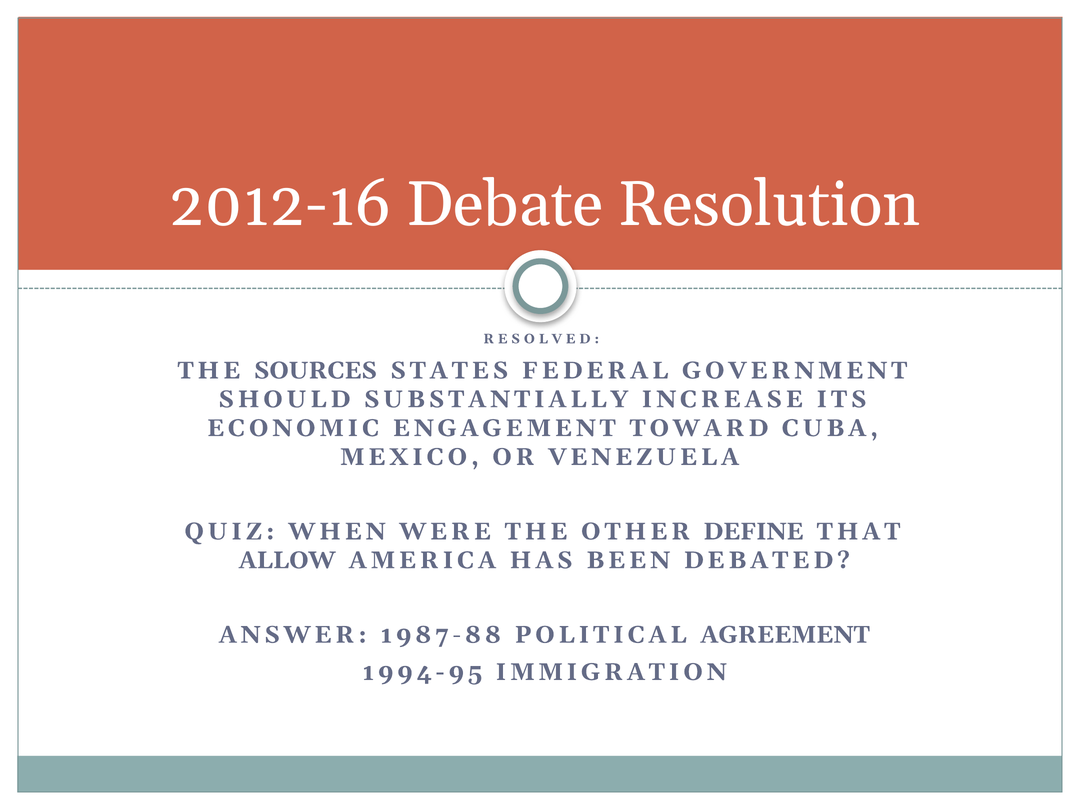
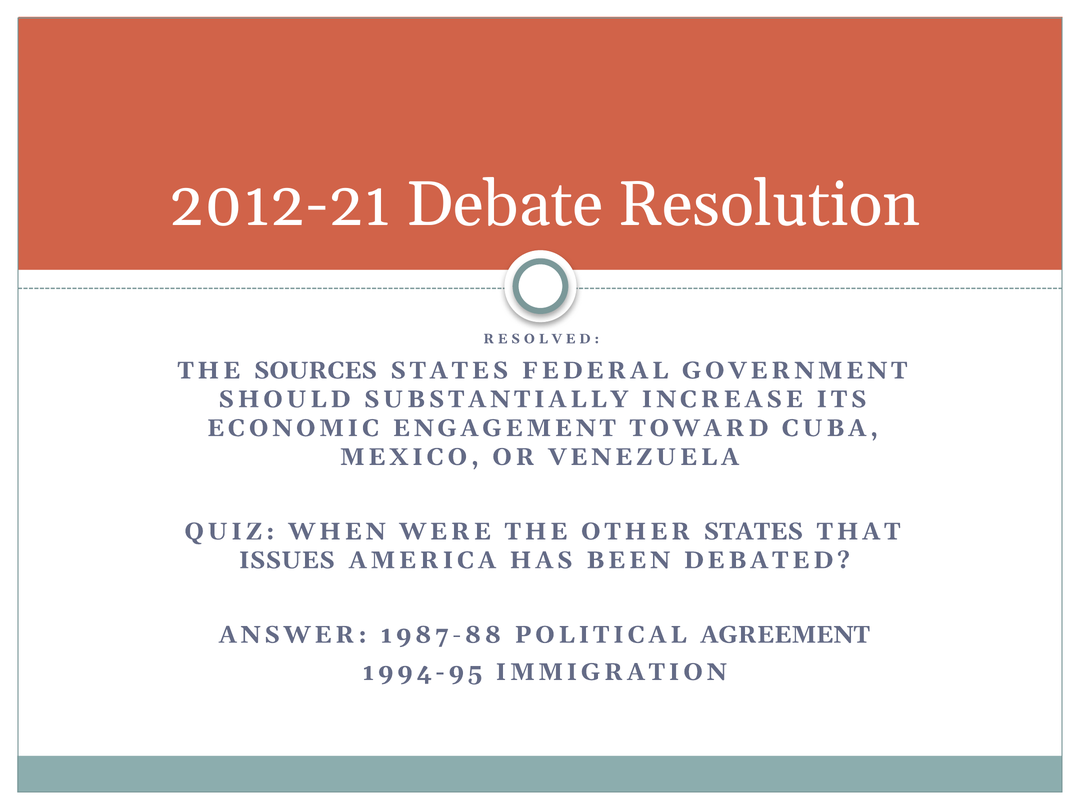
2012-16: 2012-16 -> 2012-21
OTHER DEFINE: DEFINE -> STATES
ALLOW: ALLOW -> ISSUES
